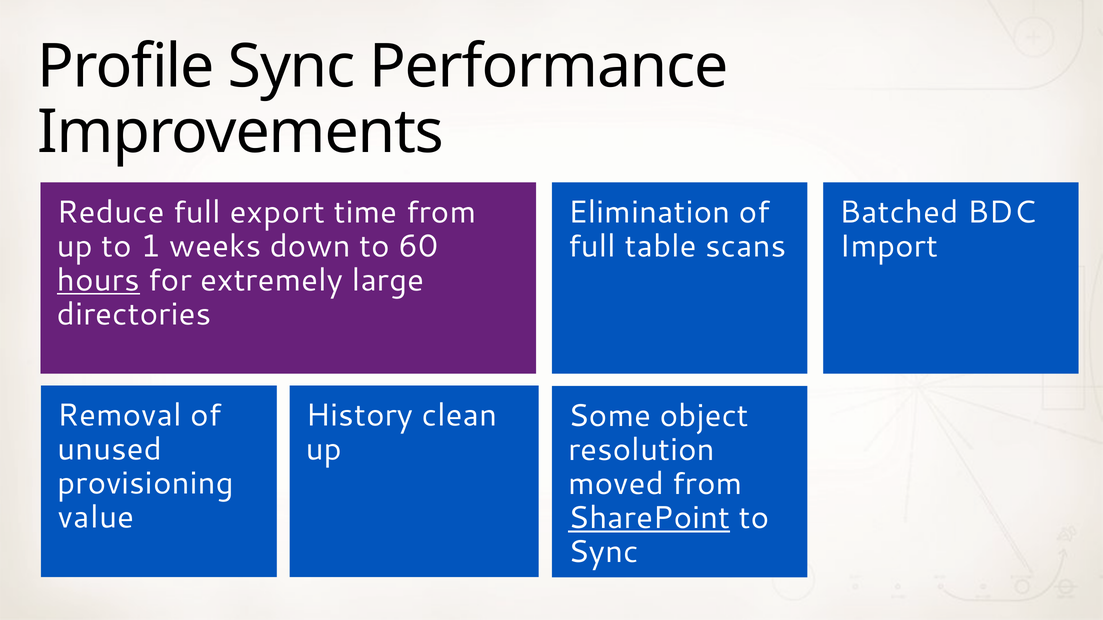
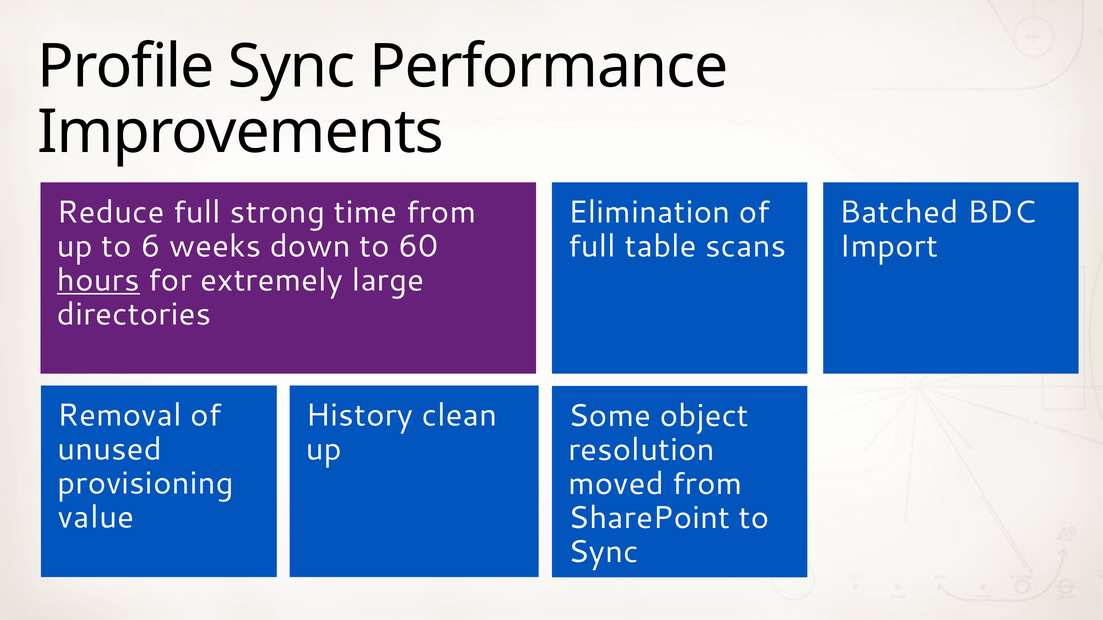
export: export -> strong
1: 1 -> 6
SharePoint underline: present -> none
